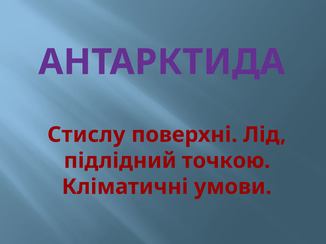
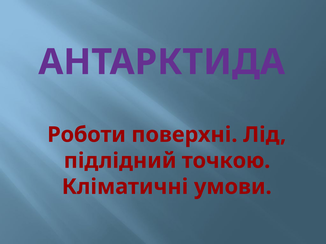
Стислу: Стислу -> Роботи
